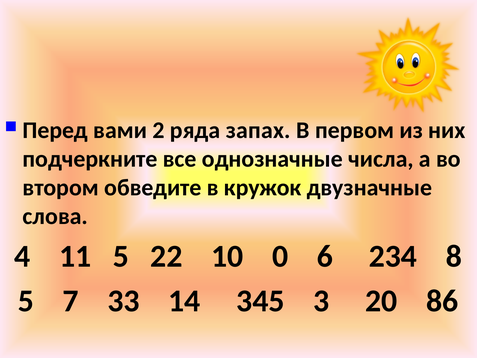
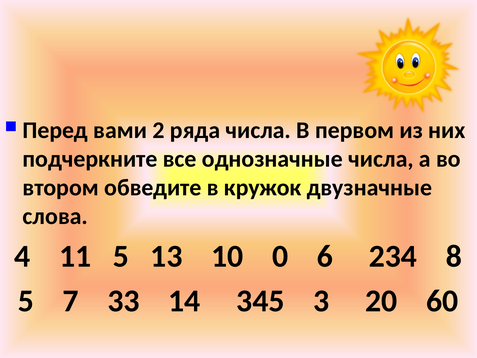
ряда запах: запах -> числа
22: 22 -> 13
86: 86 -> 60
